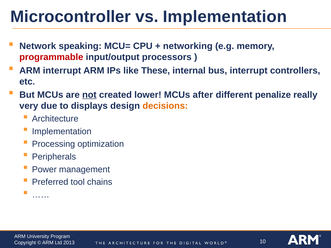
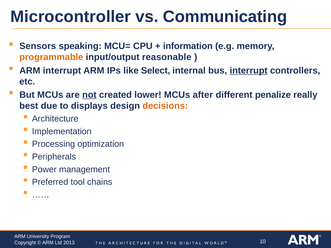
vs Implementation: Implementation -> Communicating
Network: Network -> Sensors
networking: networking -> information
programmable colour: red -> orange
processors: processors -> reasonable
These: These -> Select
interrupt at (249, 71) underline: none -> present
very: very -> best
